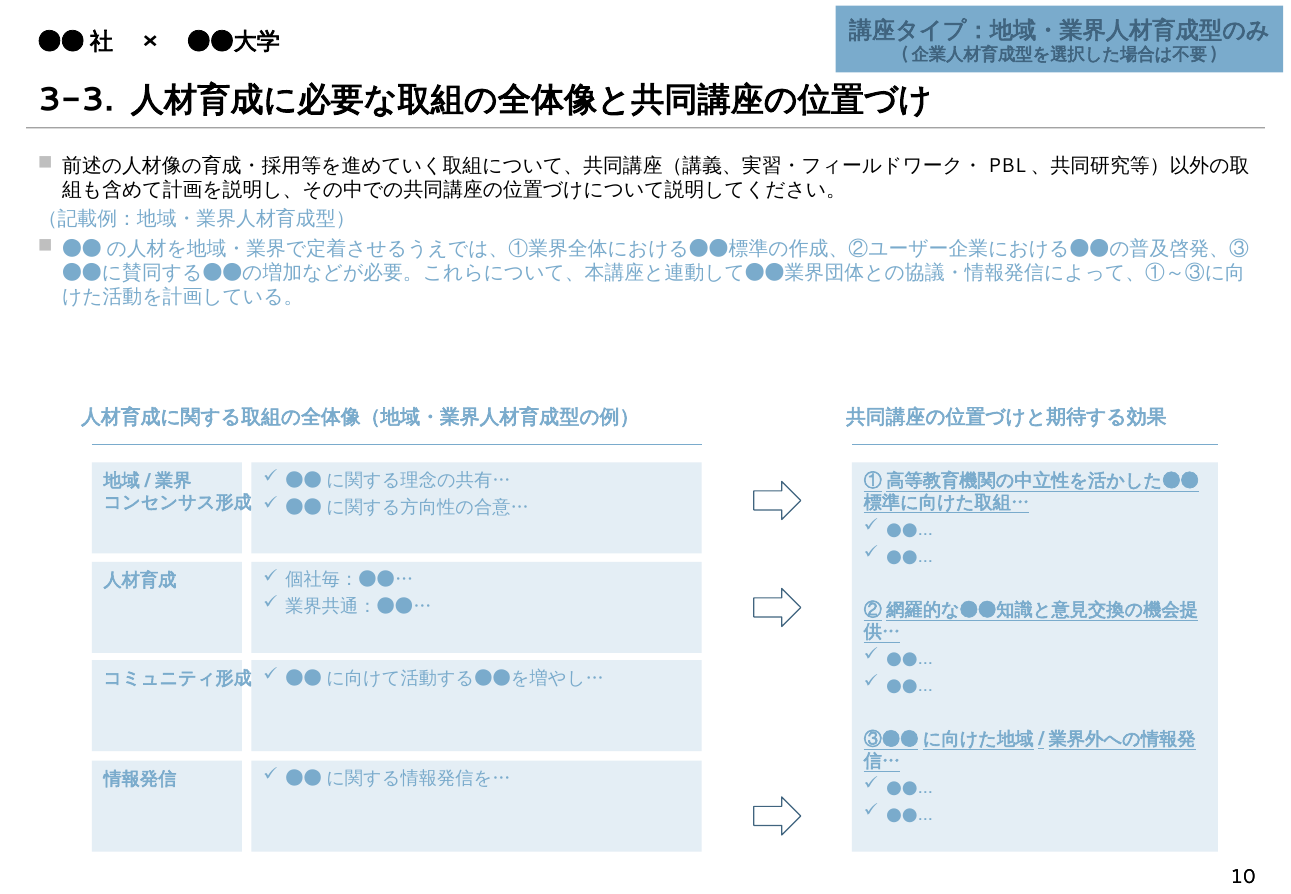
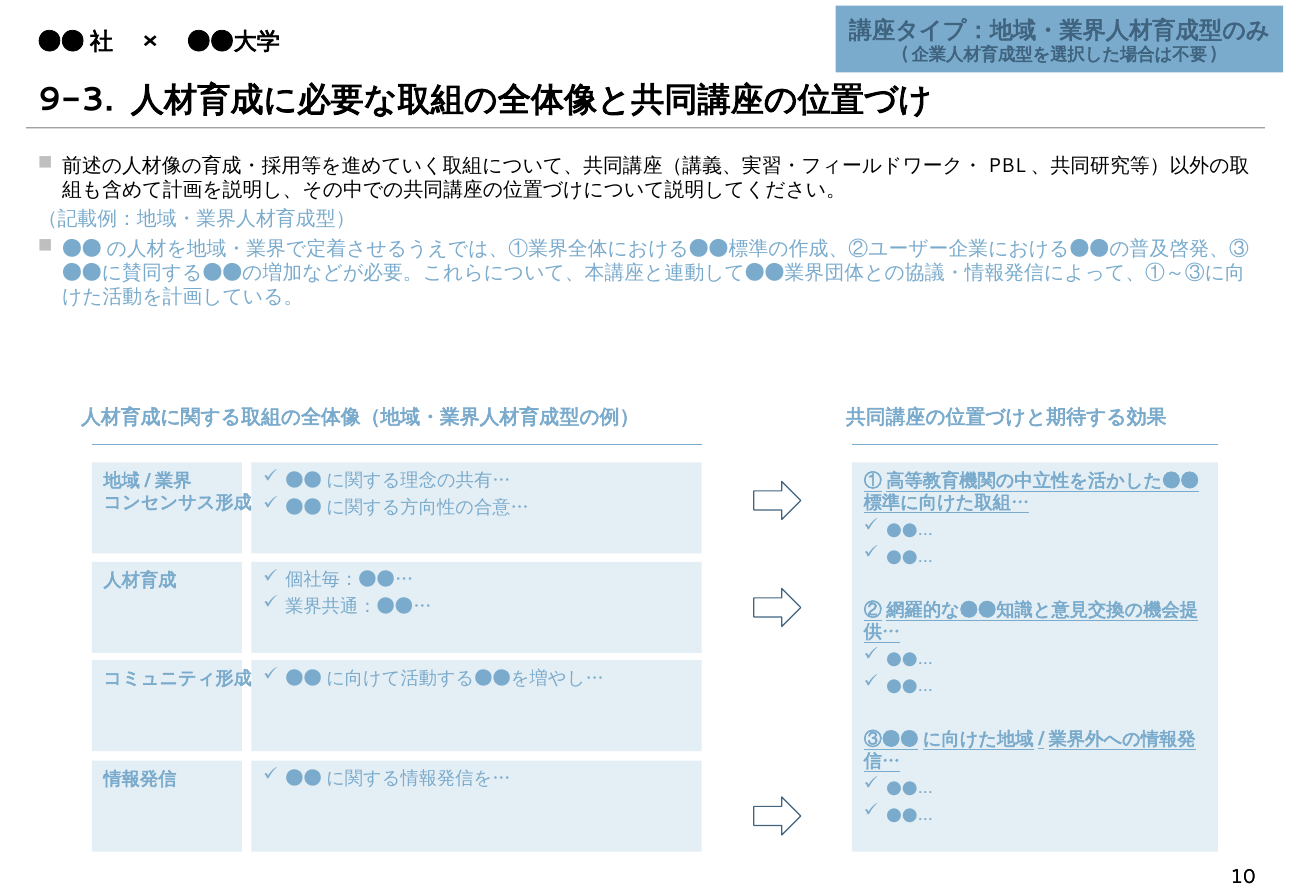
3-3: 3-3 -> 9-3
